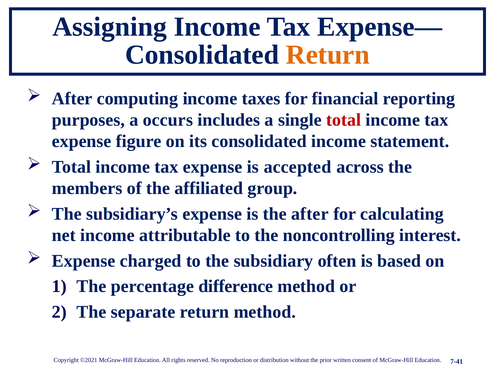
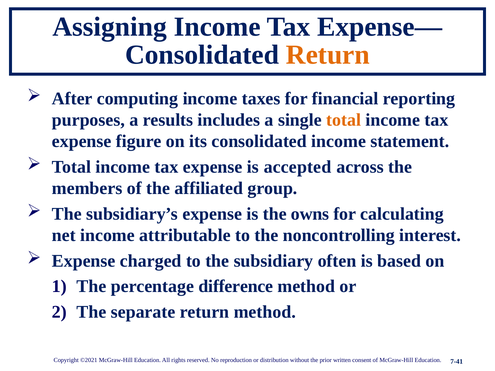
occurs: occurs -> results
total at (344, 120) colour: red -> orange
the after: after -> owns
